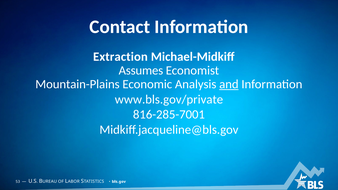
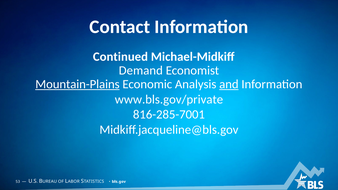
Extraction: Extraction -> Continued
Assumes: Assumes -> Demand
Mountain-Plains underline: none -> present
